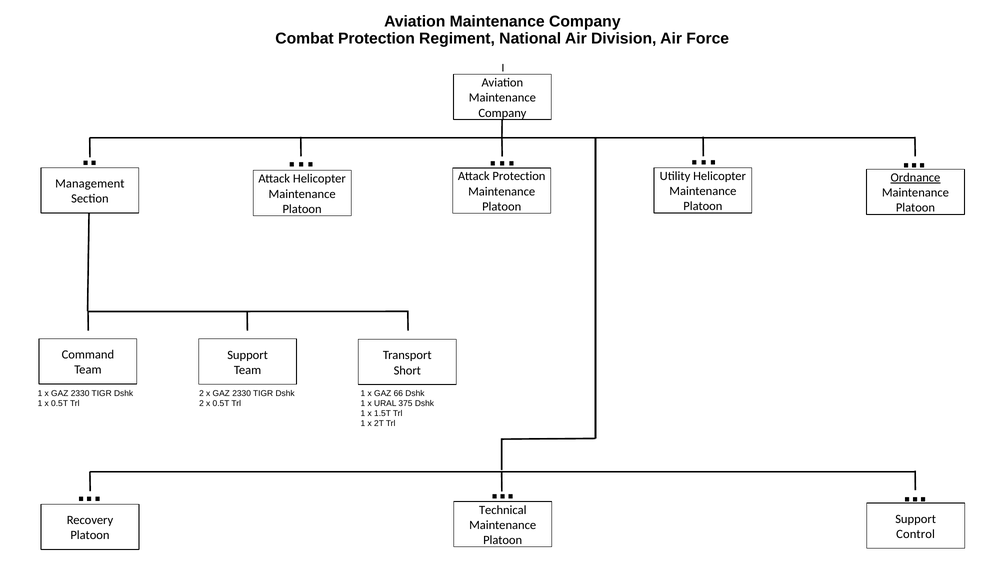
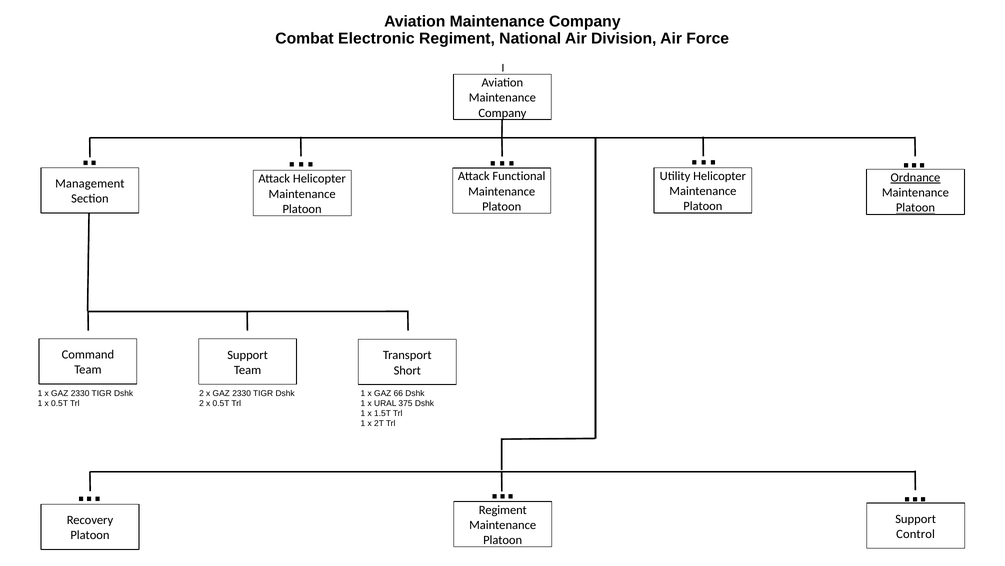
Combat Protection: Protection -> Electronic
Attack Protection: Protection -> Functional
Platoon at (915, 208) underline: none -> present
Technical at (503, 509): Technical -> Regiment
